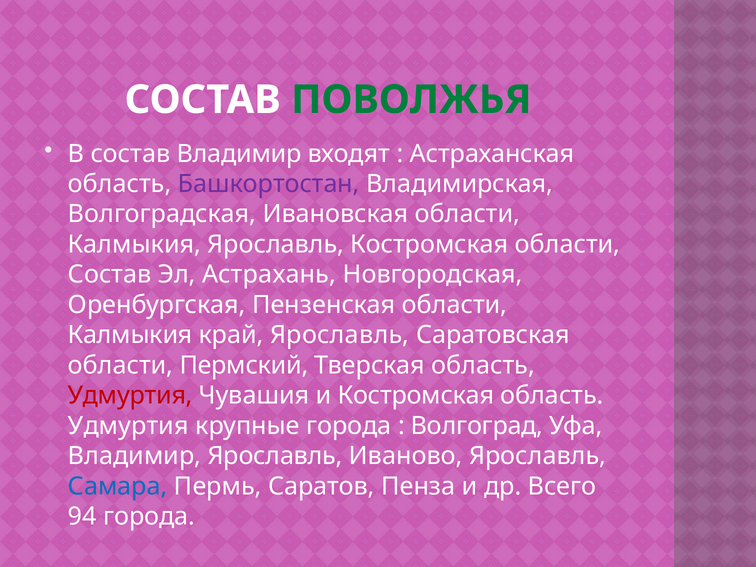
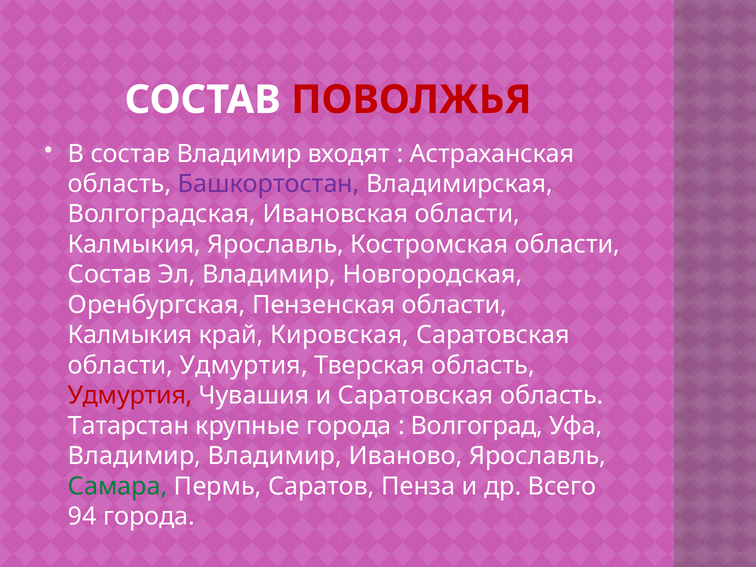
ПОВОЛЖЬЯ colour: green -> red
Эл Астрахань: Астрахань -> Владимир
край Ярославль: Ярославль -> Кировская
области Пермский: Пермский -> Удмуртия
и Костромская: Костромская -> Саратовская
Удмуртия at (128, 426): Удмуртия -> Татарстан
Владимир Ярославль: Ярославль -> Владимир
Самара colour: blue -> green
